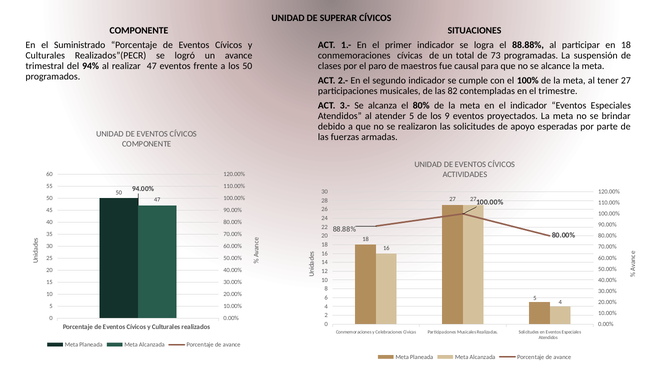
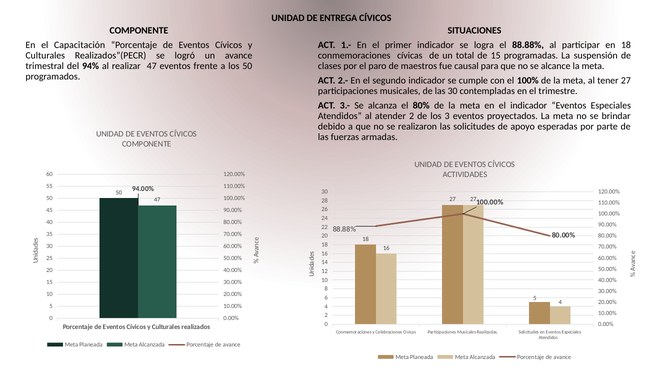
SUPERAR: SUPERAR -> ENTREGA
Suministrado: Suministrado -> Capacitación
de 73: 73 -> 15
las 82: 82 -> 30
atender 5: 5 -> 2
9: 9 -> 3
